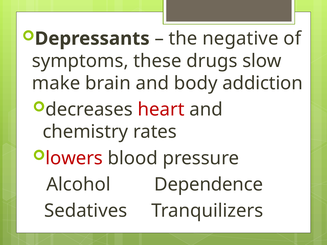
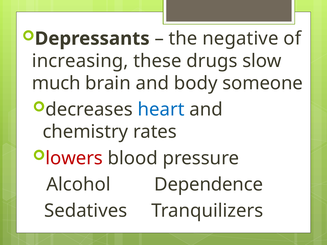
symptoms: symptoms -> increasing
make: make -> much
addiction: addiction -> someone
heart colour: red -> blue
